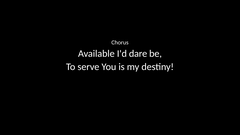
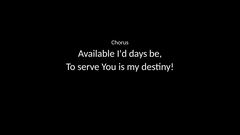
dare: dare -> days
